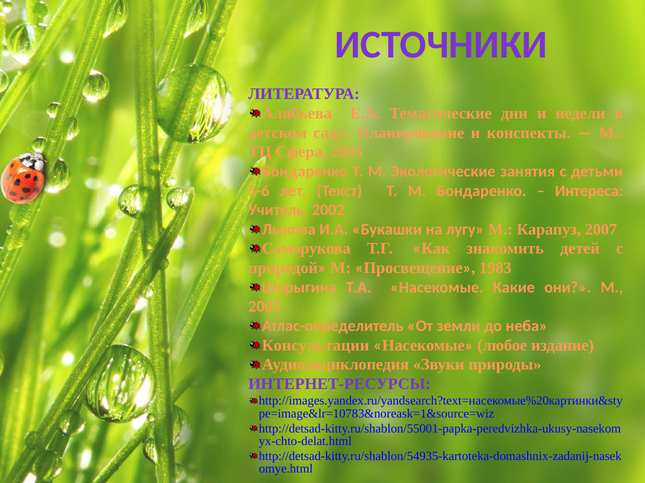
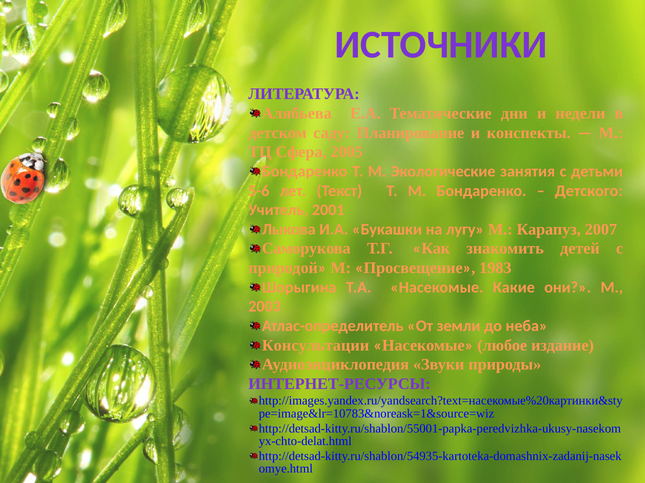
Интереса: Интереса -> Детского
2002: 2002 -> 2001
